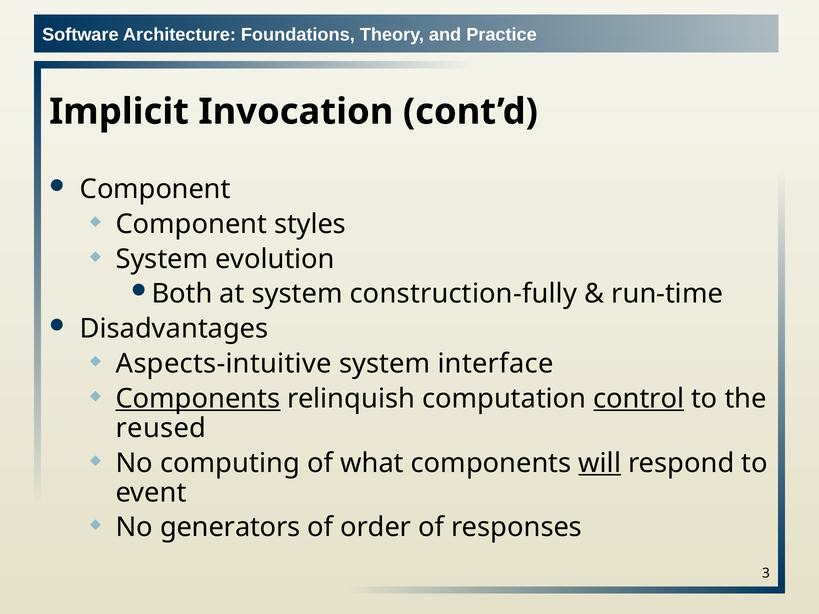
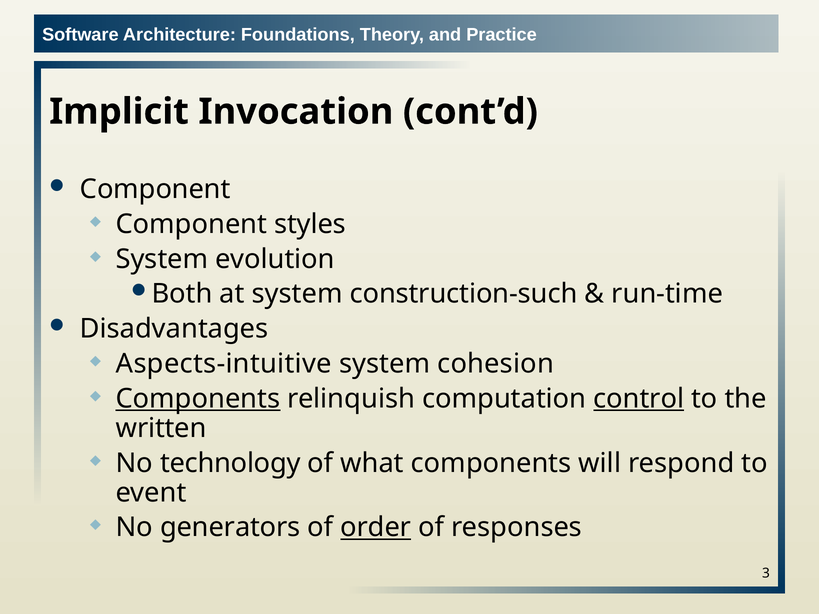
construction-fully: construction-fully -> construction-such
interface: interface -> cohesion
reused: reused -> written
computing: computing -> technology
will underline: present -> none
order underline: none -> present
